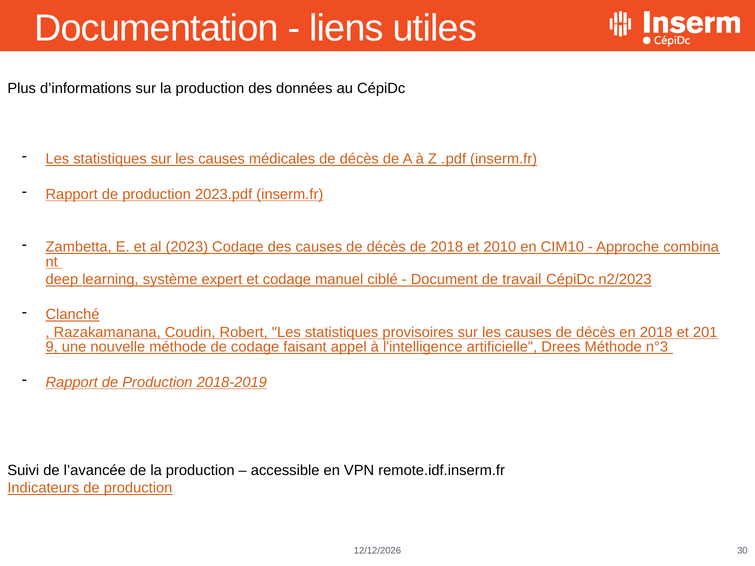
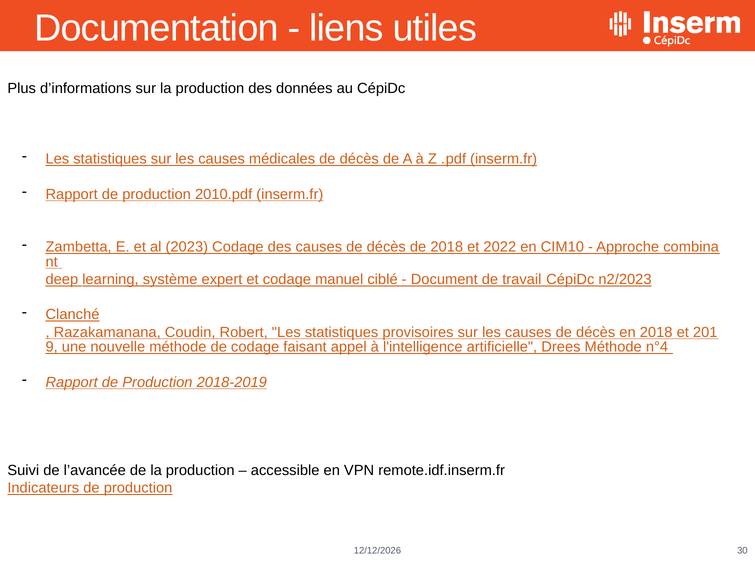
2023.pdf: 2023.pdf -> 2010.pdf
2010: 2010 -> 2022
n°3: n°3 -> n°4
